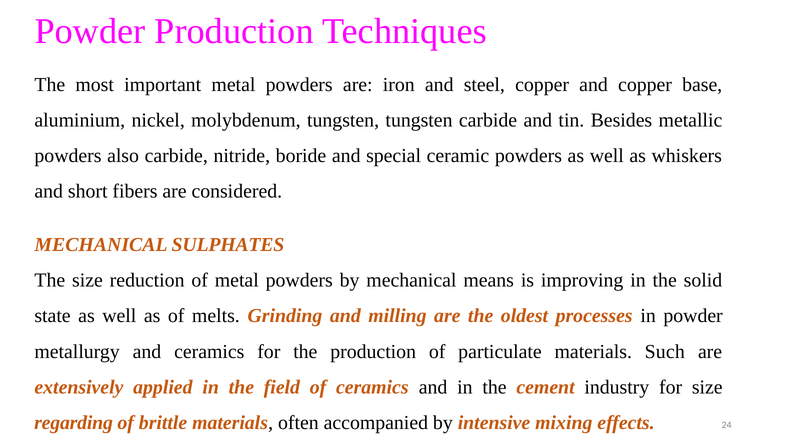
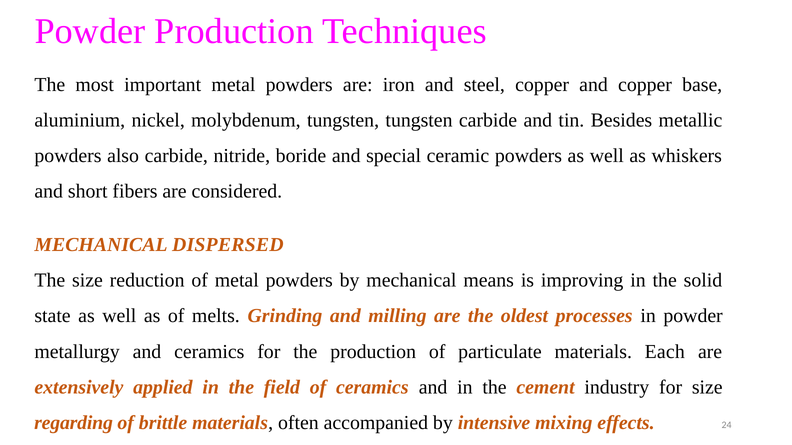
SULPHATES: SULPHATES -> DISPERSED
Such: Such -> Each
